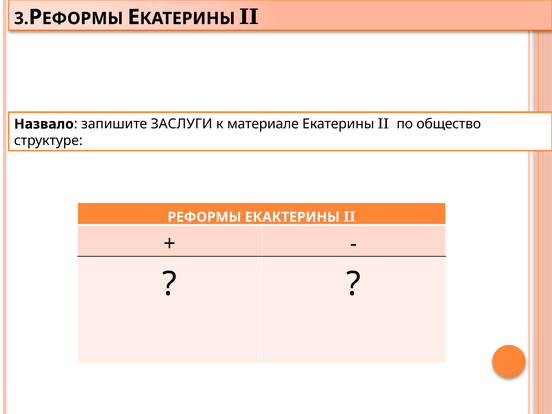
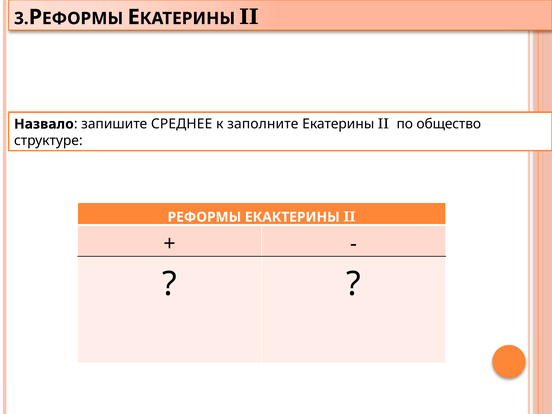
ЗАСЛУГИ: ЗАСЛУГИ -> СРЕДНЕЕ
материале: материале -> заполните
